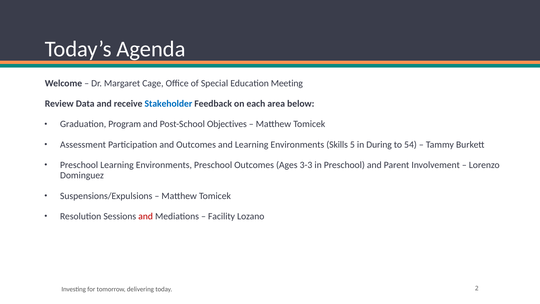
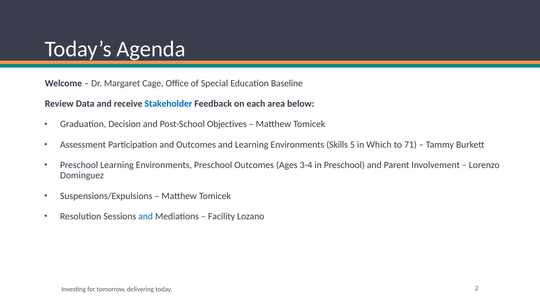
Meeting: Meeting -> Baseline
Program: Program -> Decision
During: During -> Which
54: 54 -> 71
3-3: 3-3 -> 3-4
and at (146, 216) colour: red -> blue
